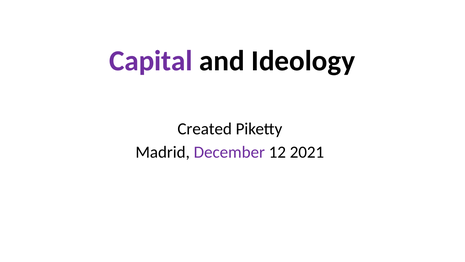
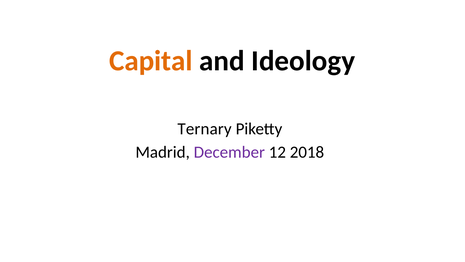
Capital colour: purple -> orange
Created: Created -> Ternary
2021: 2021 -> 2018
